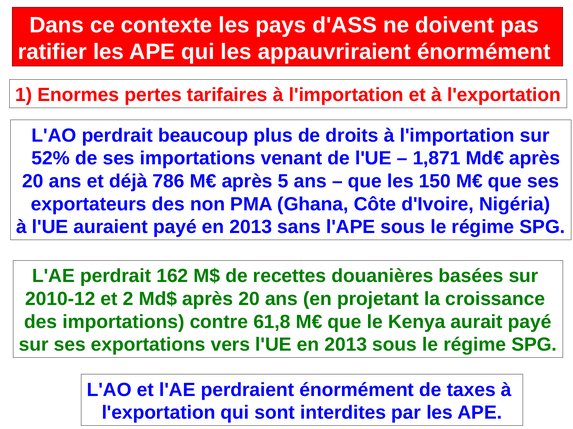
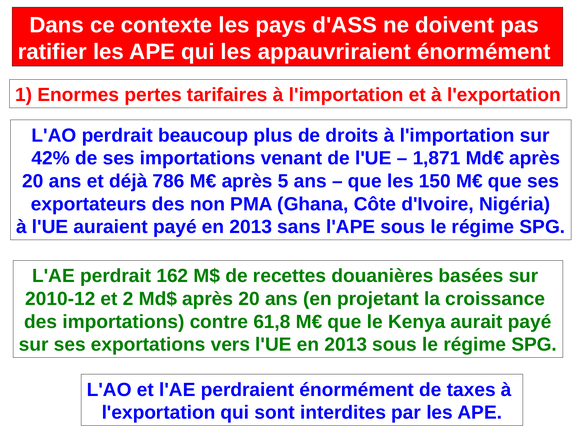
52%: 52% -> 42%
